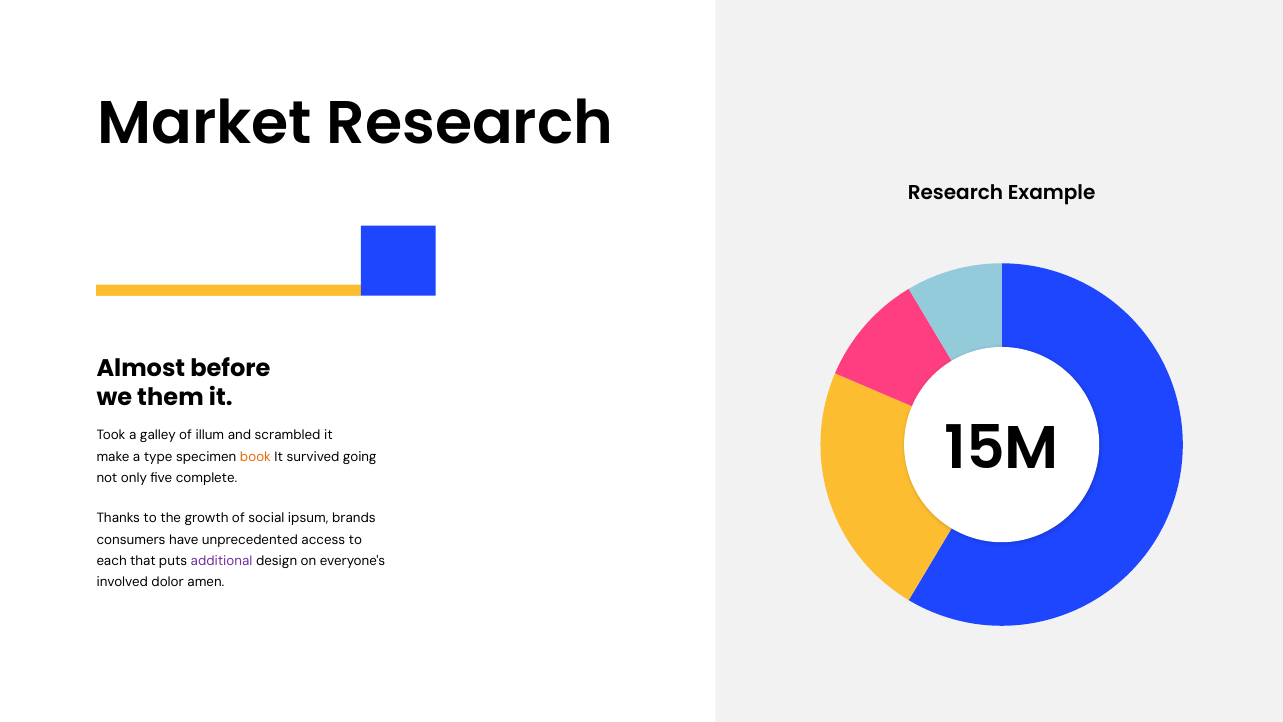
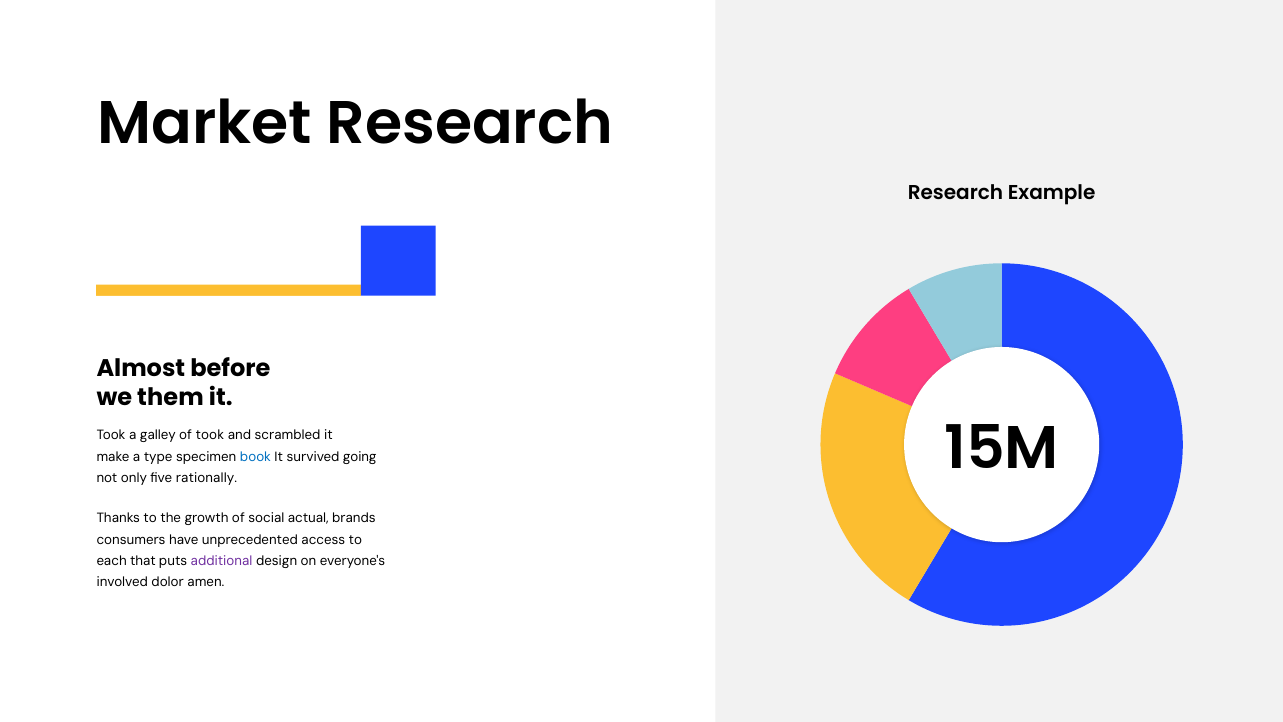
of illum: illum -> took
book colour: orange -> blue
complete: complete -> rationally
ipsum: ipsum -> actual
